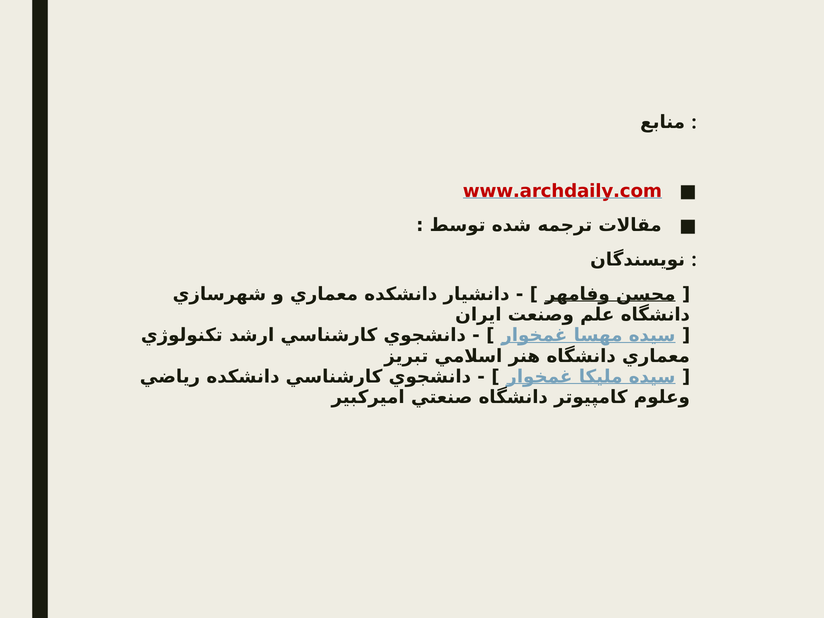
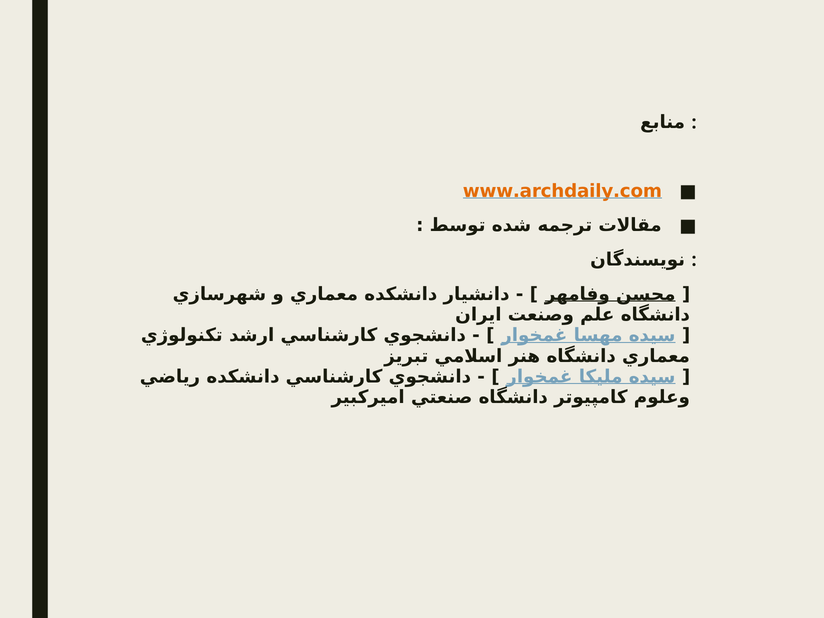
www.archdaily.com colour: red -> orange
